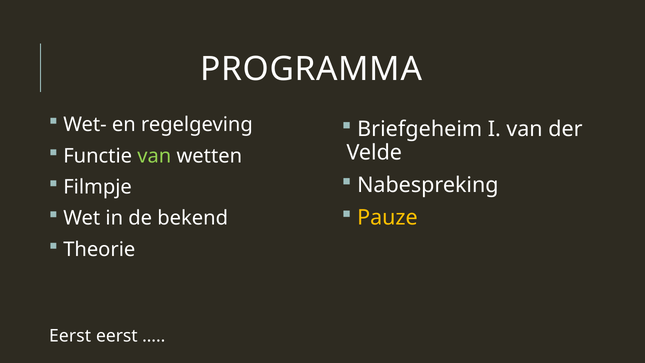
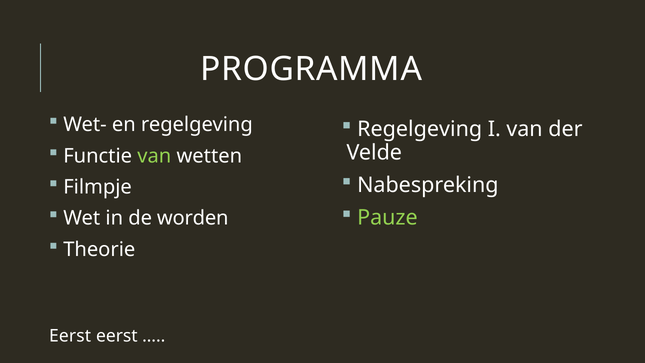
Briefgeheim at (420, 129): Briefgeheim -> Regelgeving
Pauze colour: yellow -> light green
bekend: bekend -> worden
